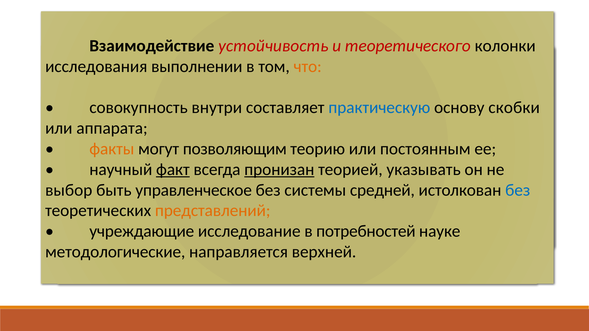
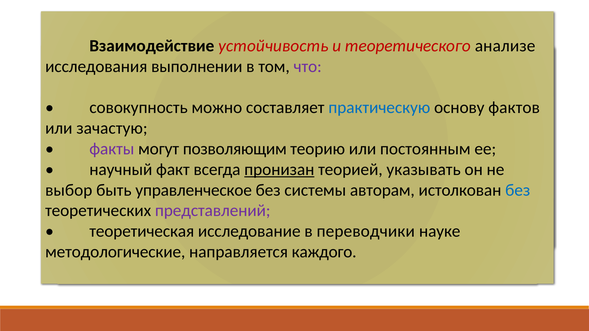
колонки: колонки -> анализе
что colour: orange -> purple
внутри: внутри -> можно
скобки: скобки -> фактов
аппарата: аппарата -> зачастую
факты colour: orange -> purple
факт underline: present -> none
средней: средней -> авторам
представлений colour: orange -> purple
учреждающие: учреждающие -> теоретическая
потребностей: потребностей -> переводчики
верхней: верхней -> каждого
